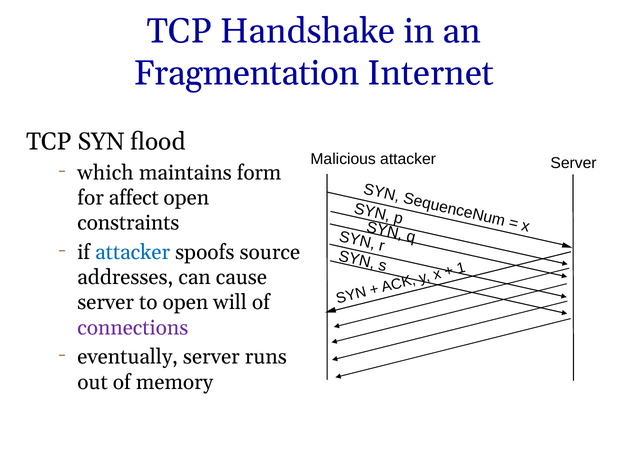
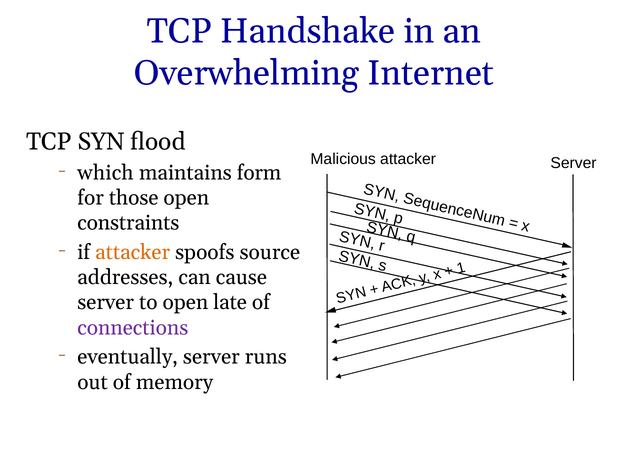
Fragmentation: Fragmentation -> Overwhelming
affect: affect -> those
attacker at (133, 252) colour: blue -> orange
will: will -> late
